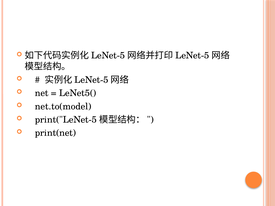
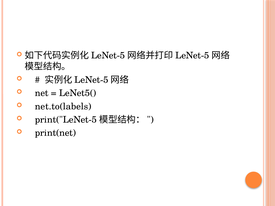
net.to(model: net.to(model -> net.to(labels
